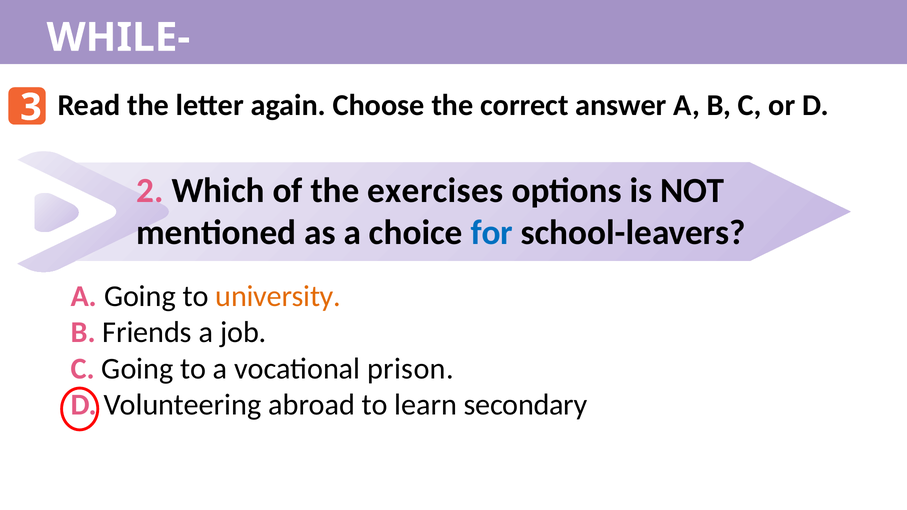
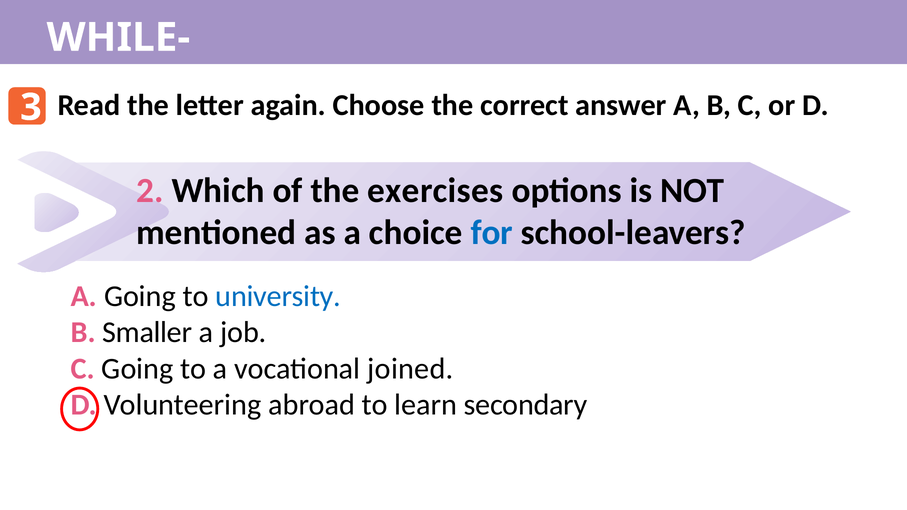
university colour: orange -> blue
Friends: Friends -> Smaller
prison: prison -> joined
